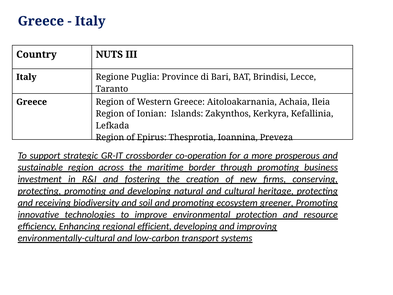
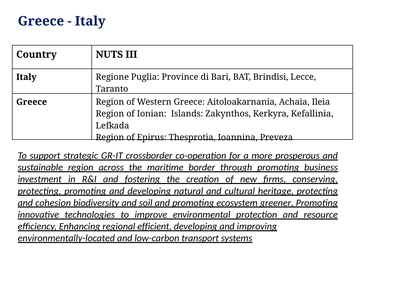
receiving: receiving -> cohesion
environmentally-cultural: environmentally-cultural -> environmentally-located
